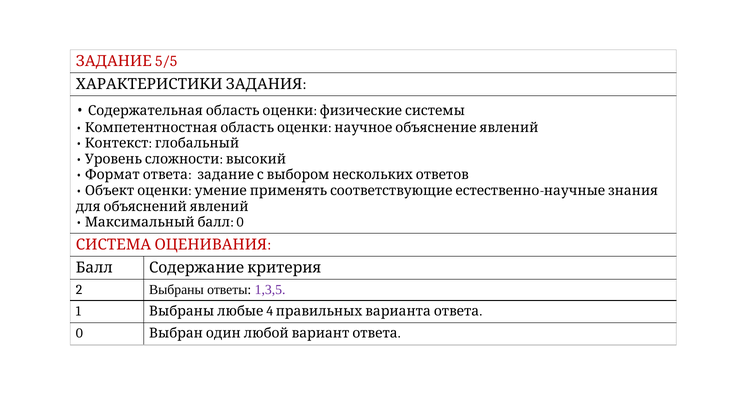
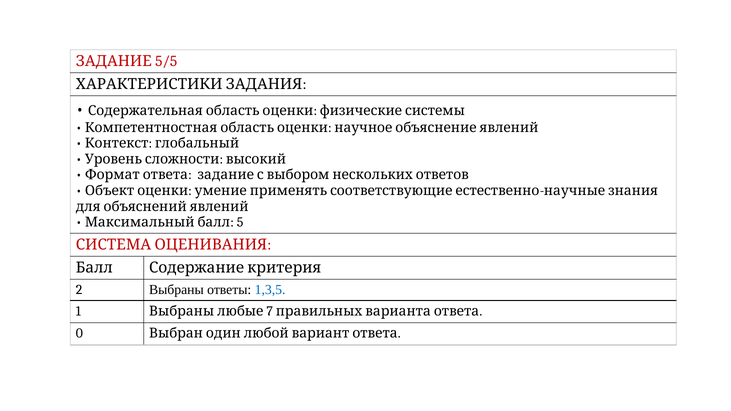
0 at (240, 222): 0 -> 5
1,3,5 colour: purple -> blue
4: 4 -> 7
